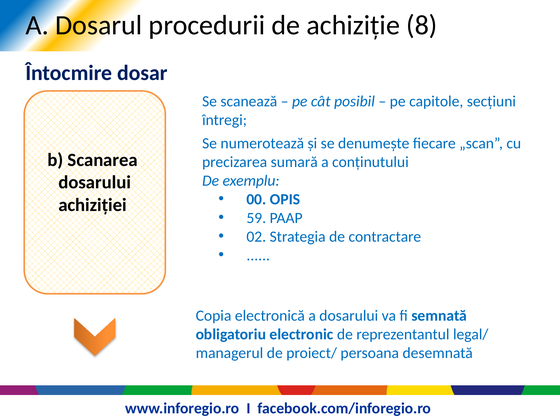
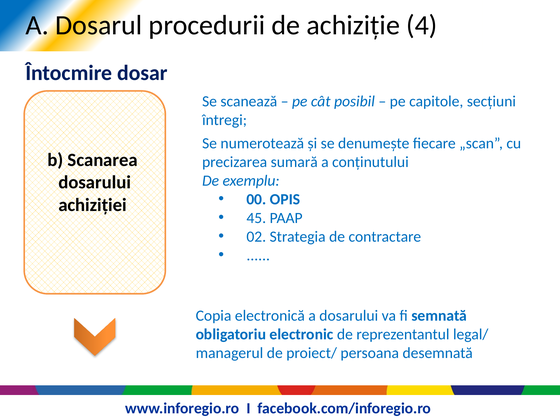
8: 8 -> 4
59: 59 -> 45
